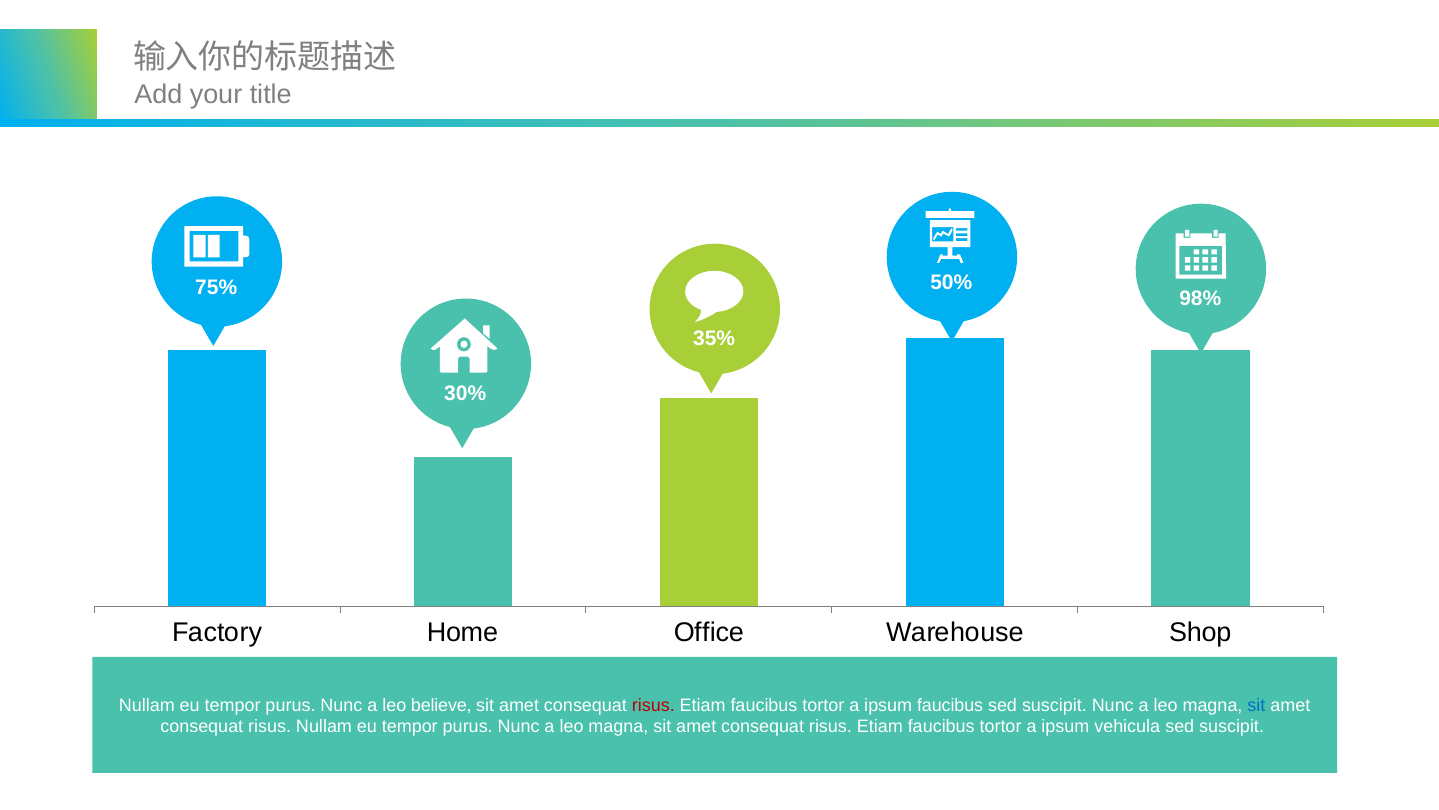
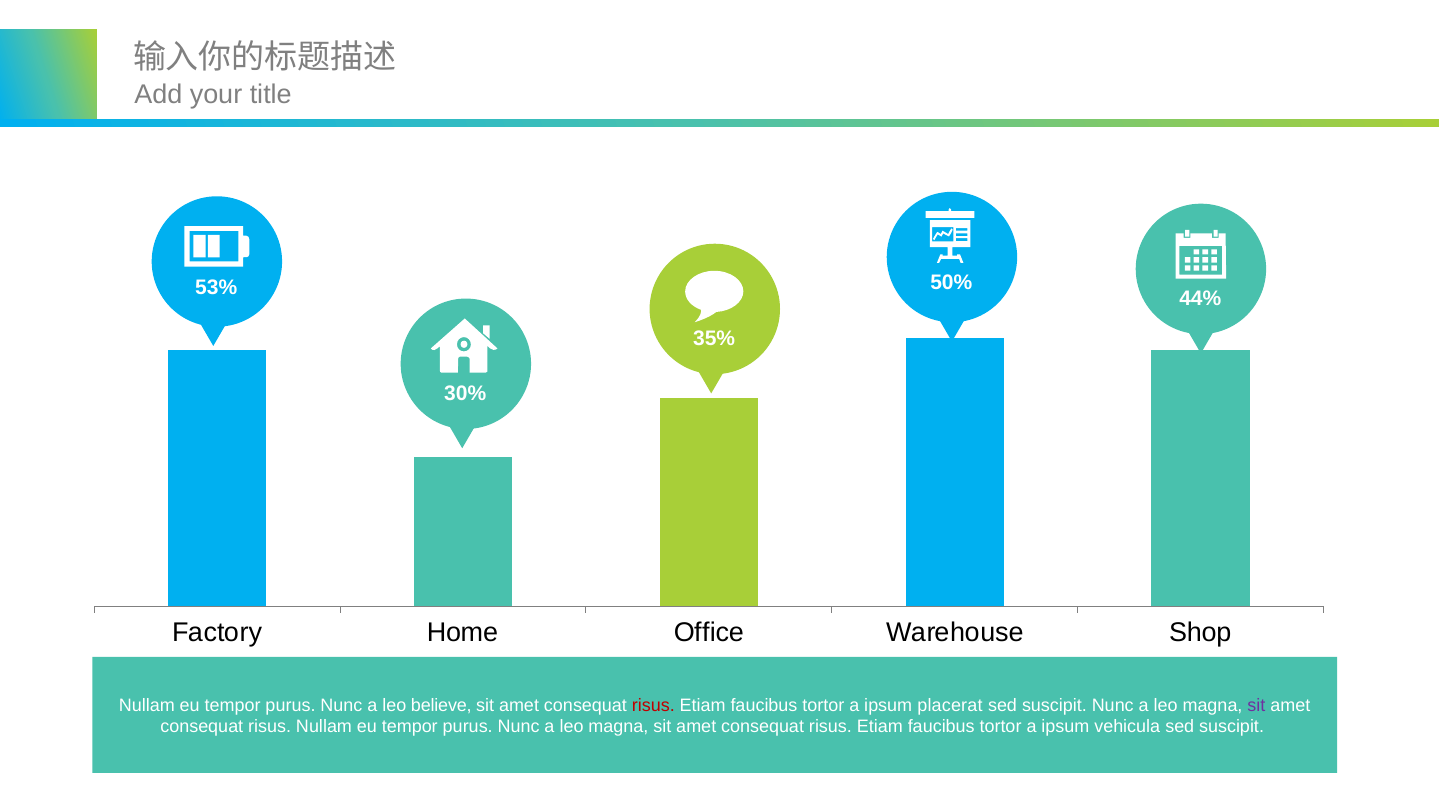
75%: 75% -> 53%
98%: 98% -> 44%
ipsum faucibus: faucibus -> placerat
sit at (1256, 705) colour: blue -> purple
